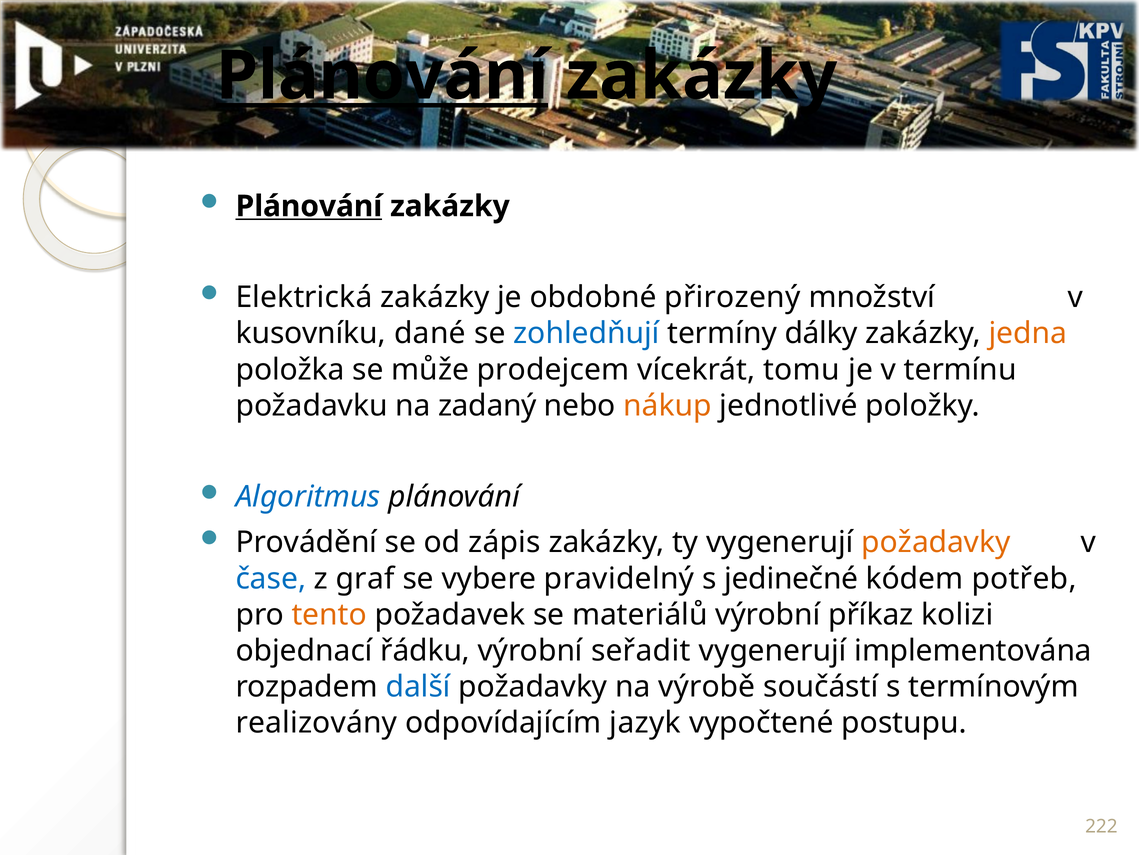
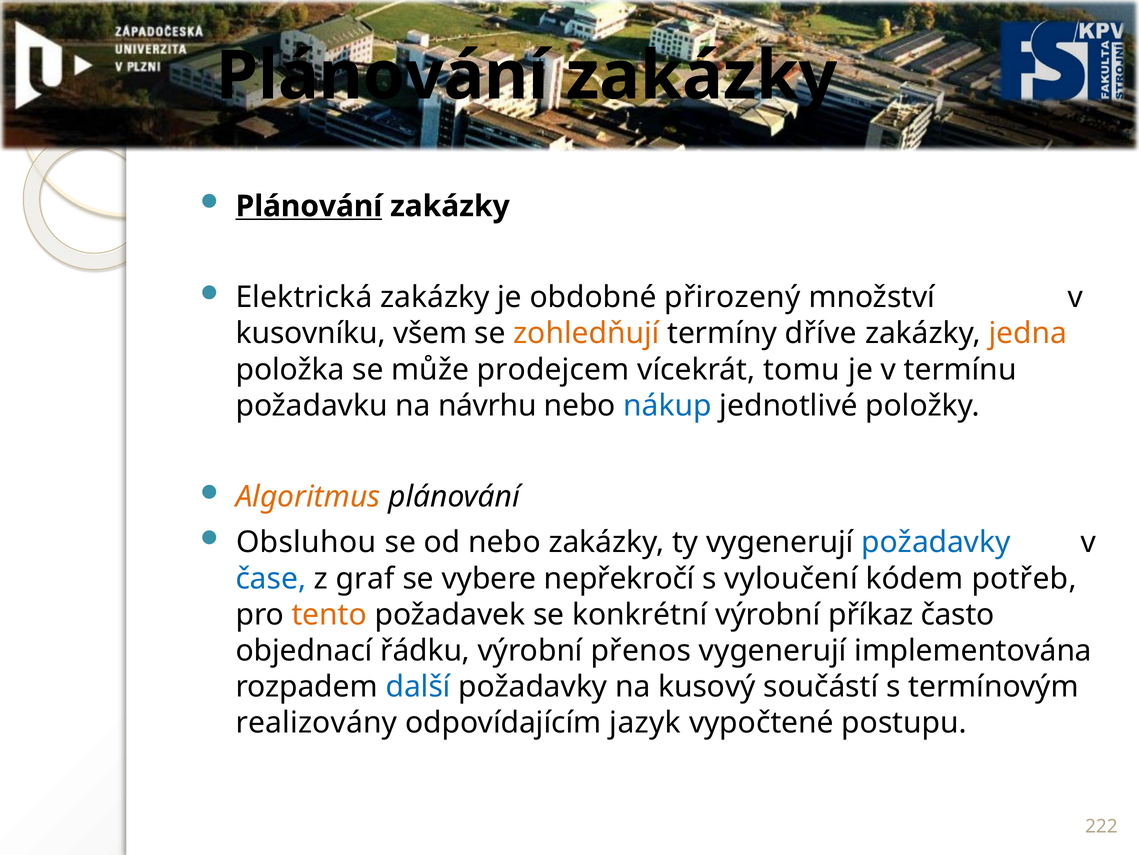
Plánování at (382, 76) underline: present -> none
dané: dané -> všem
zohledňují colour: blue -> orange
dálky: dálky -> dříve
zadaný: zadaný -> návrhu
nákup colour: orange -> blue
Algoritmus colour: blue -> orange
Provádění: Provádění -> Obsluhou
od zápis: zápis -> nebo
požadavky at (936, 542) colour: orange -> blue
pravidelný: pravidelný -> nepřekročí
jedinečné: jedinečné -> vyloučení
materiálů: materiálů -> konkrétní
kolizi: kolizi -> často
seřadit: seřadit -> přenos
výrobě: výrobě -> kusový
